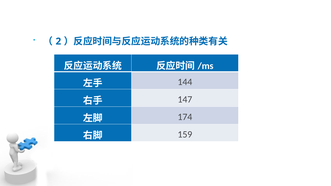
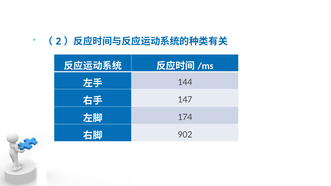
159: 159 -> 902
